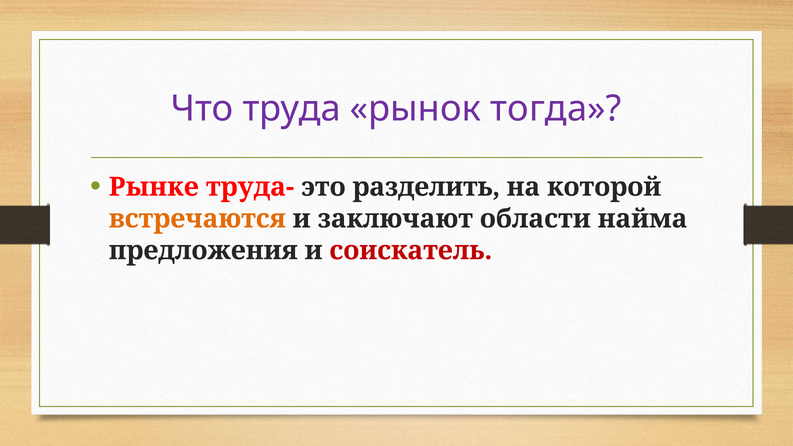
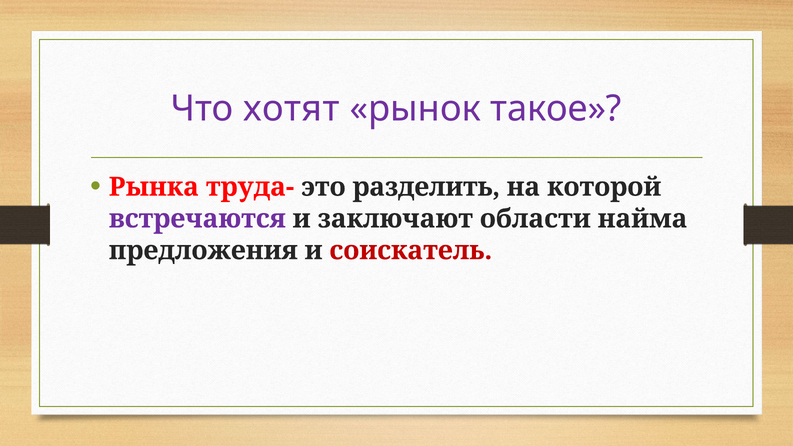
труда: труда -> хотят
тогда: тогда -> такое
Рынке: Рынке -> Рынка
встречаются colour: orange -> purple
